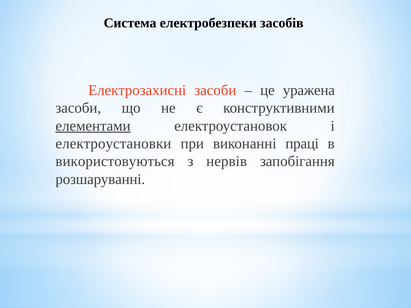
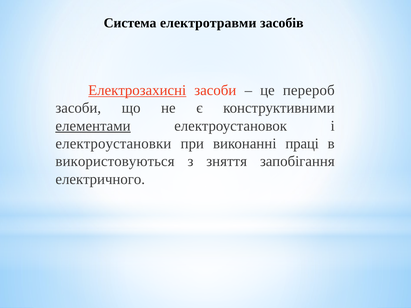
електробезпеки: електробезпеки -> електротравми
Електрозахисні underline: none -> present
уражена: уражена -> перероб
нервів: нервів -> зняття
розшаруванні: розшаруванні -> електричного
